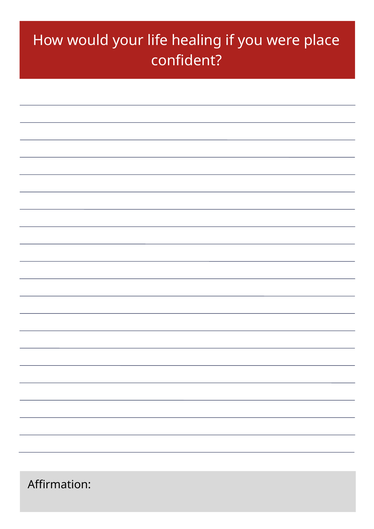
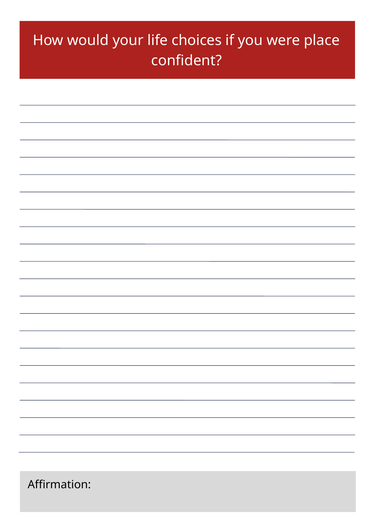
healing: healing -> choices
